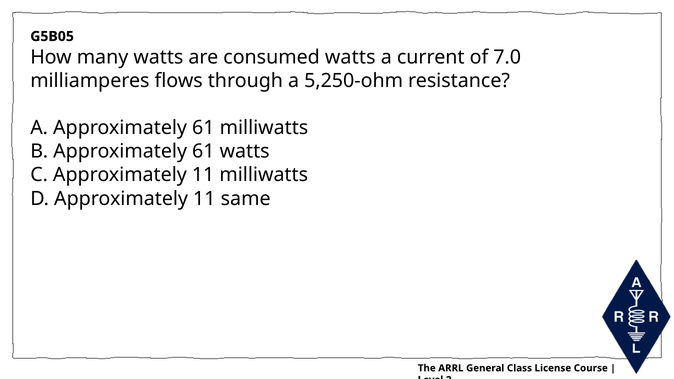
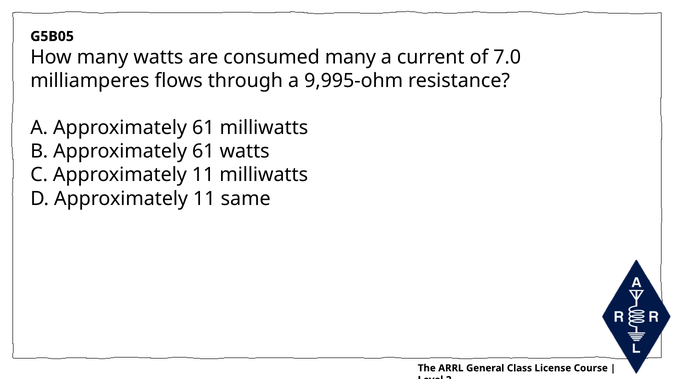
consumed watts: watts -> many
5,250-ohm: 5,250-ohm -> 9,995-ohm
